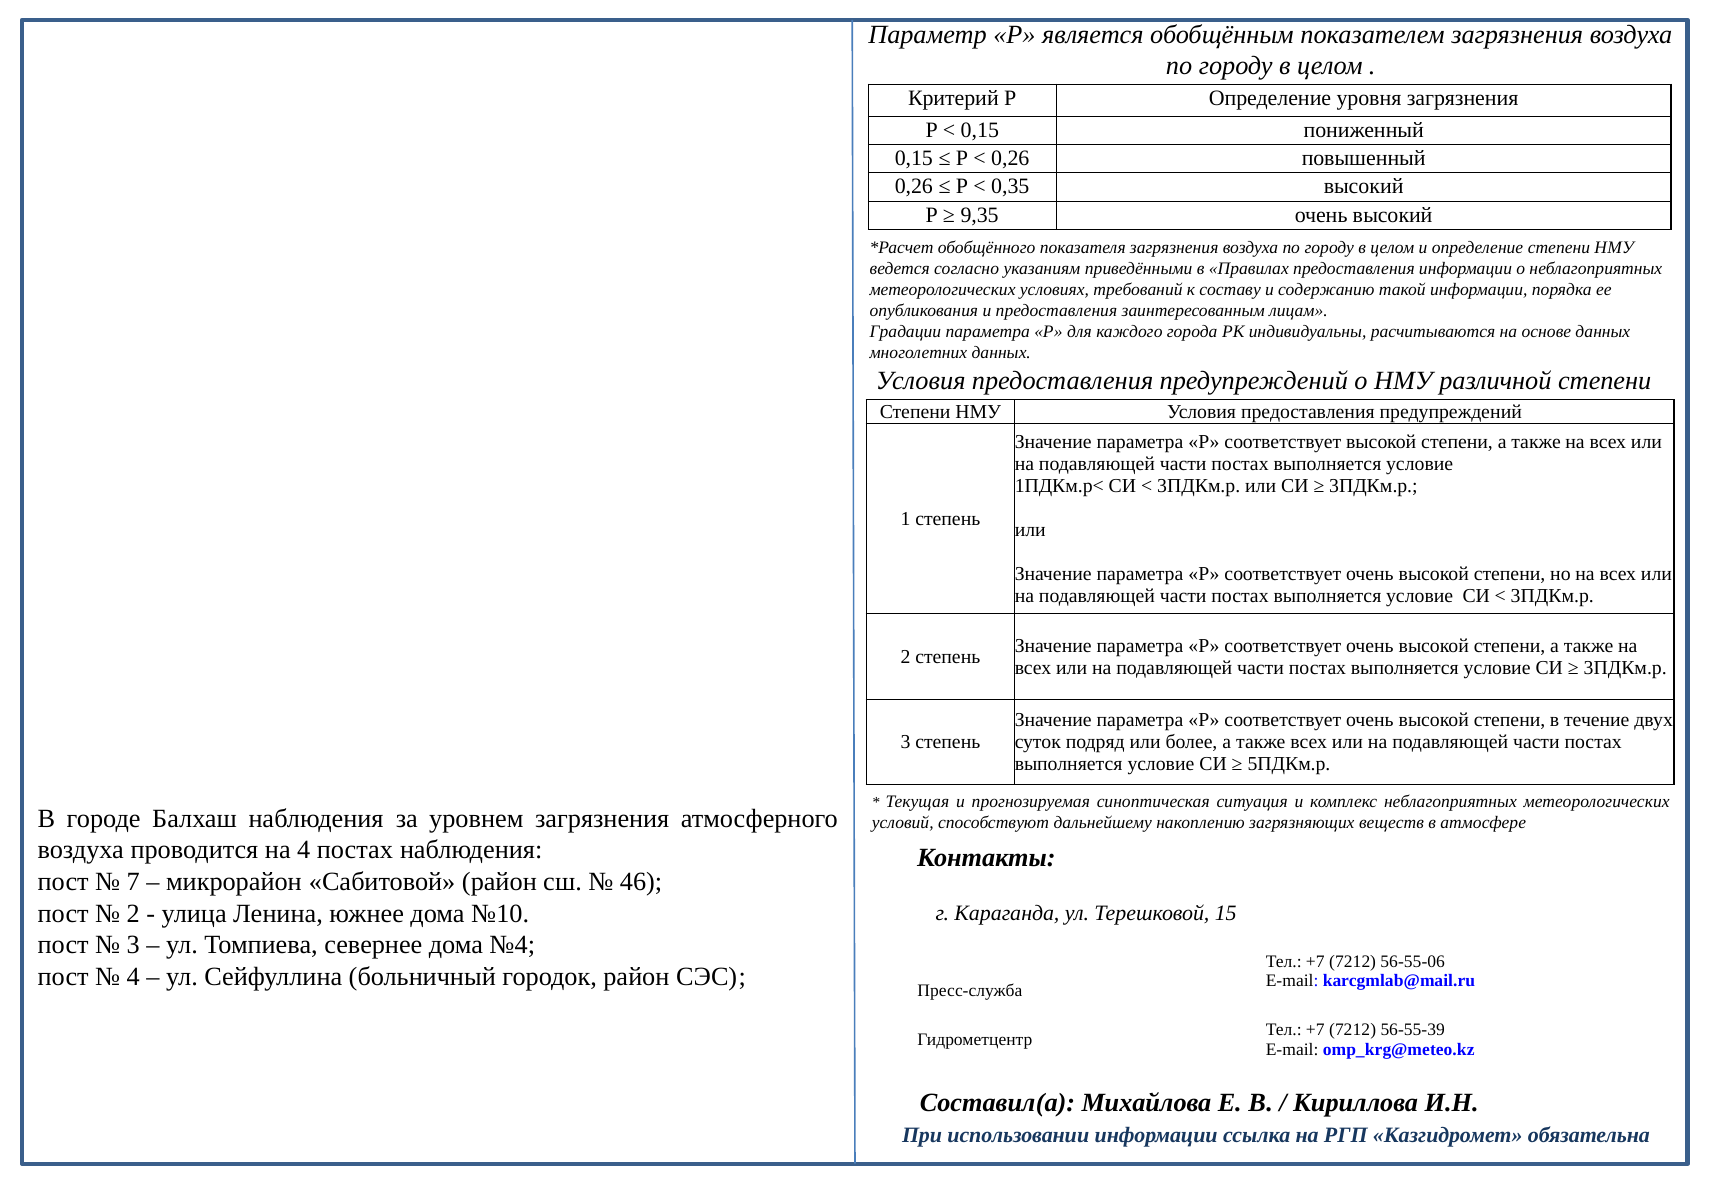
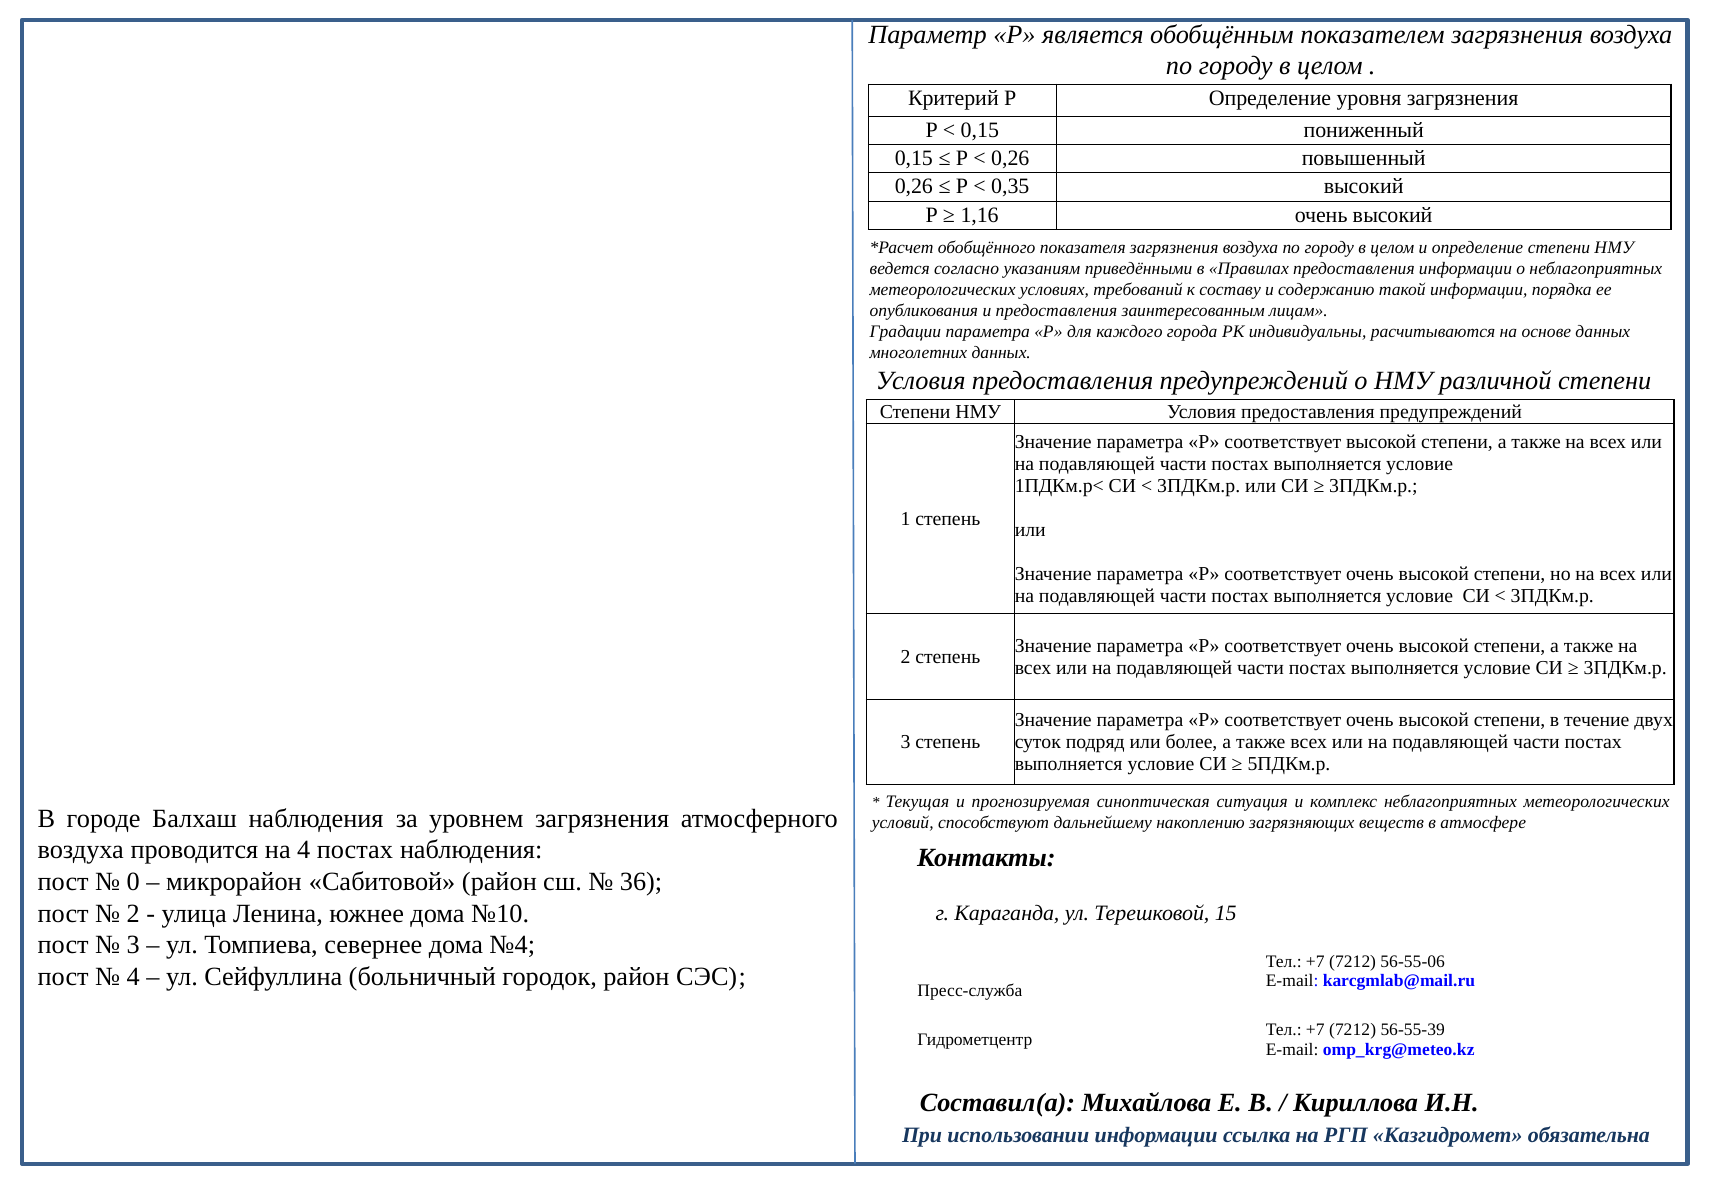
9,35: 9,35 -> 1,16
7: 7 -> 0
46: 46 -> 36
